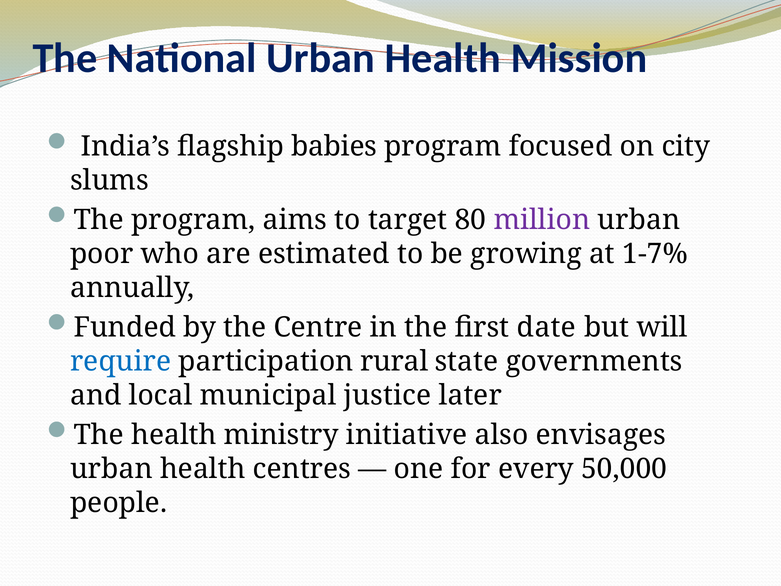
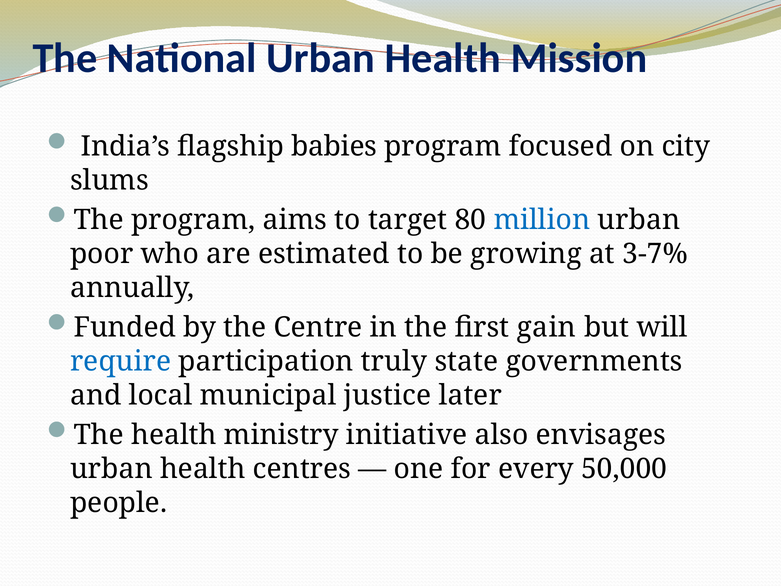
million colour: purple -> blue
1-7%: 1-7% -> 3-7%
date: date -> gain
rural: rural -> truly
